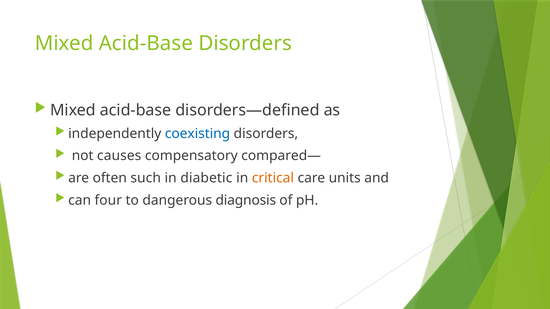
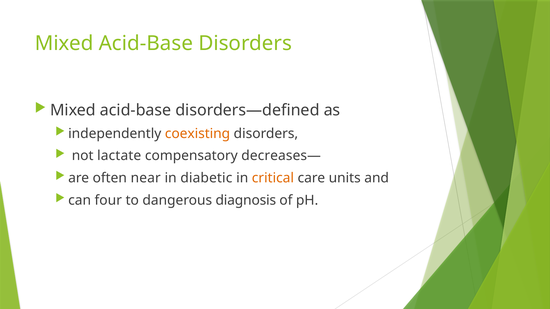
coexisting colour: blue -> orange
causes: causes -> lactate
compared—: compared— -> decreases—
such: such -> near
